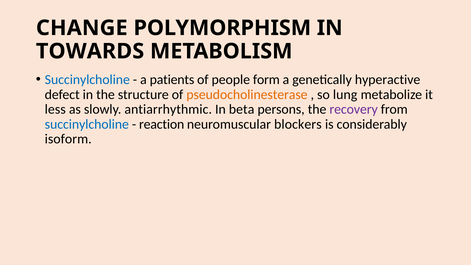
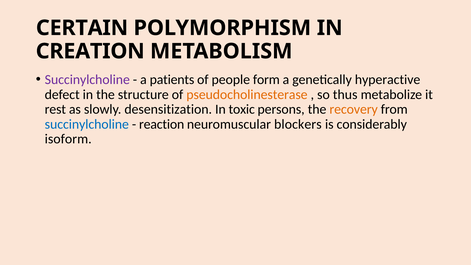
CHANGE: CHANGE -> CERTAIN
TOWARDS: TOWARDS -> CREATION
Succinylcholine at (87, 80) colour: blue -> purple
lung: lung -> thus
less: less -> rest
antiarrhythmic: antiarrhythmic -> desensitization
beta: beta -> toxic
recovery colour: purple -> orange
